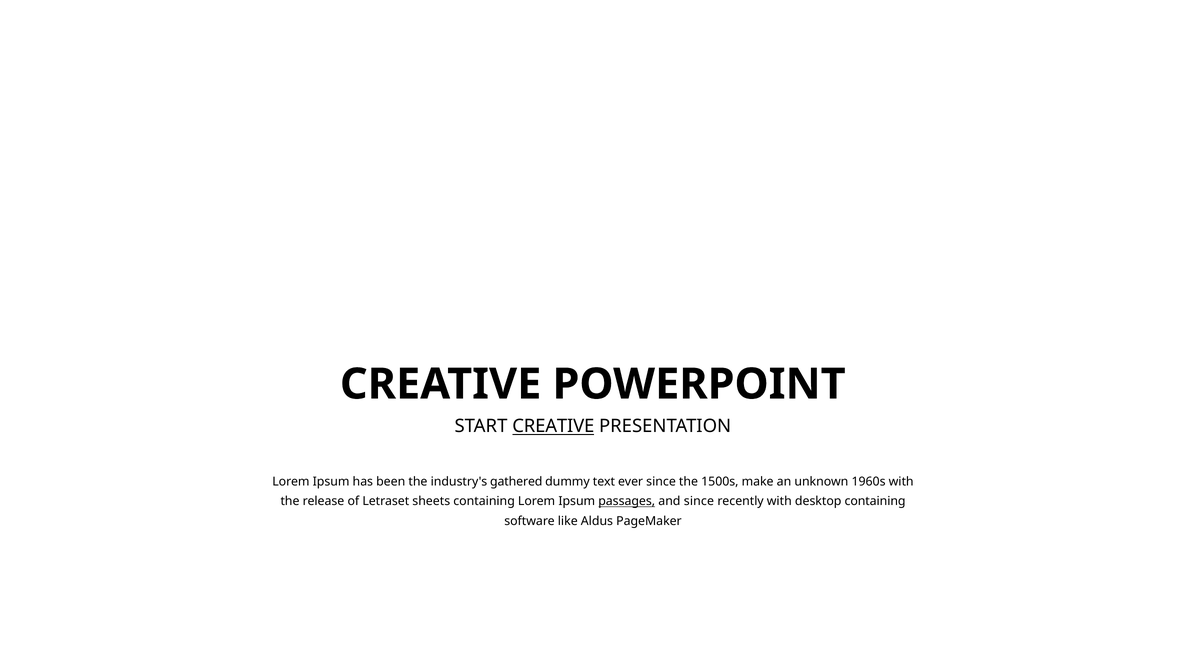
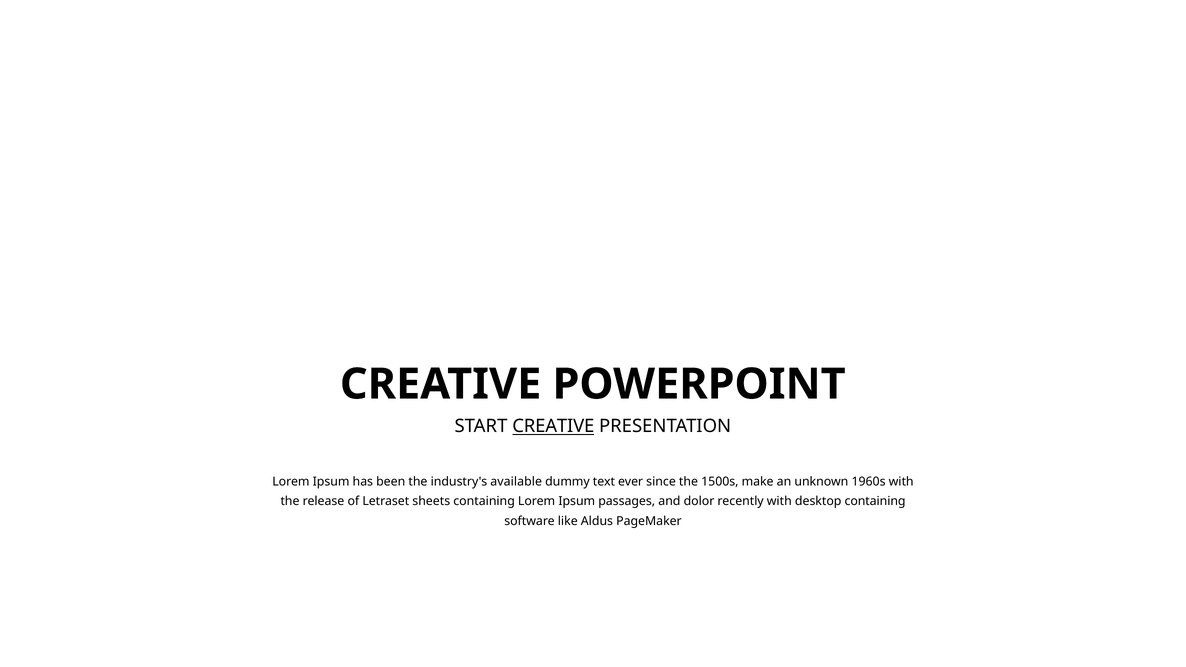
gathered: gathered -> available
passages underline: present -> none
and since: since -> dolor
